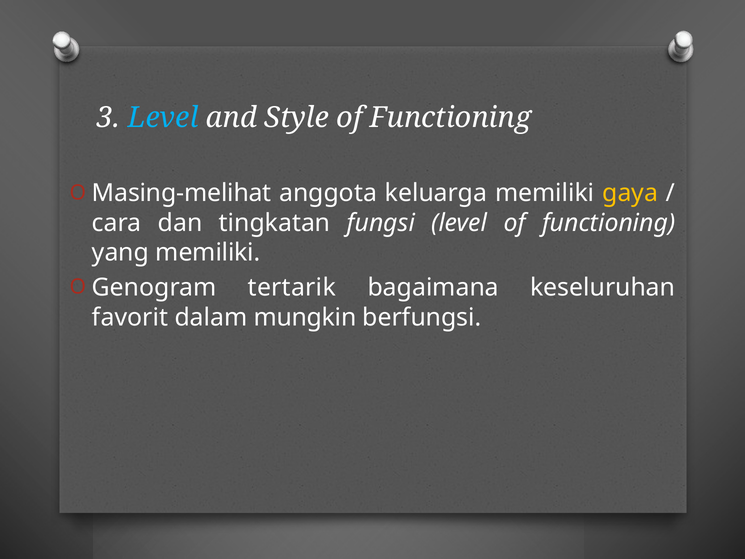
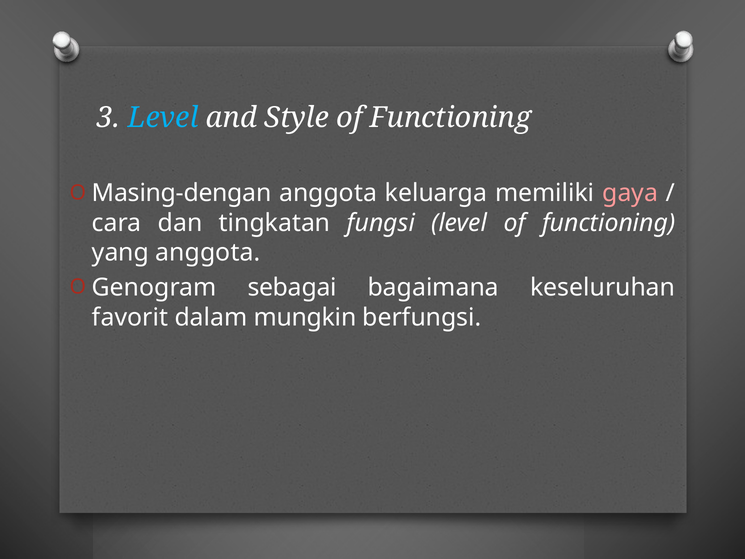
Masing-melihat: Masing-melihat -> Masing-dengan
gaya colour: yellow -> pink
yang memiliki: memiliki -> anggota
tertarik: tertarik -> sebagai
